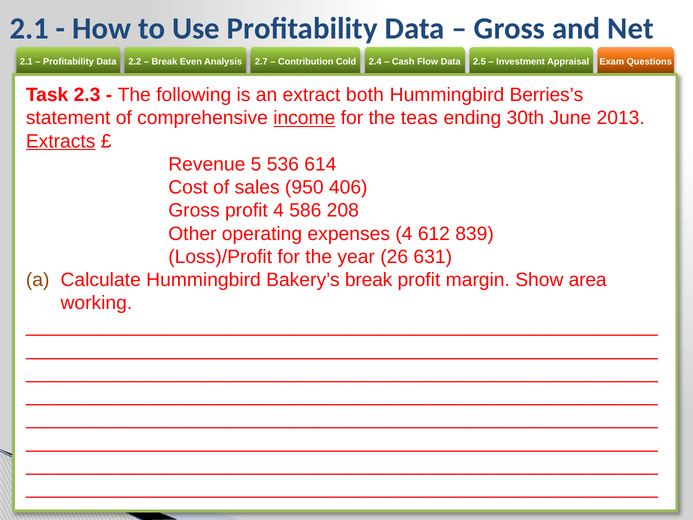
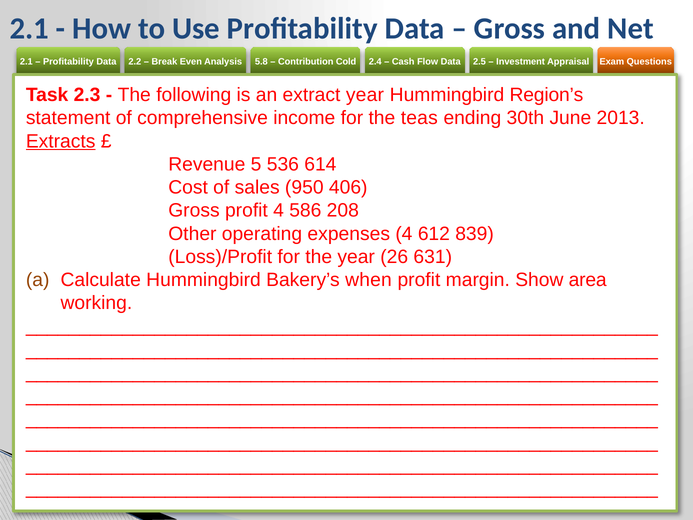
2.7: 2.7 -> 5.8
extract both: both -> year
Berries’s: Berries’s -> Region’s
income underline: present -> none
Bakery’s break: break -> when
